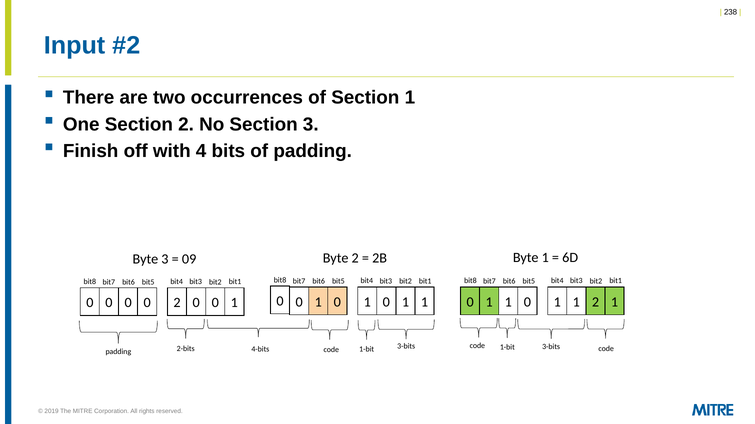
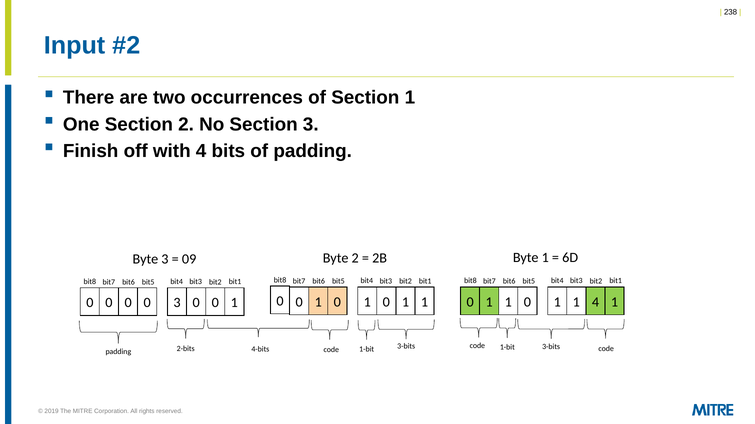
1 2: 2 -> 4
0 2: 2 -> 3
